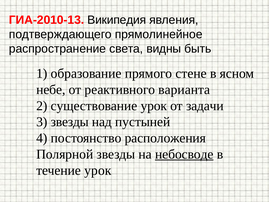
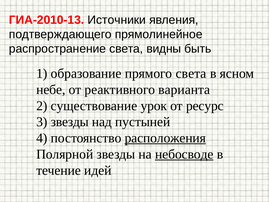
Википедия: Википедия -> Источники
прямого стене: стене -> света
задачи: задачи -> ресурс
расположения underline: none -> present
течение урок: урок -> идей
